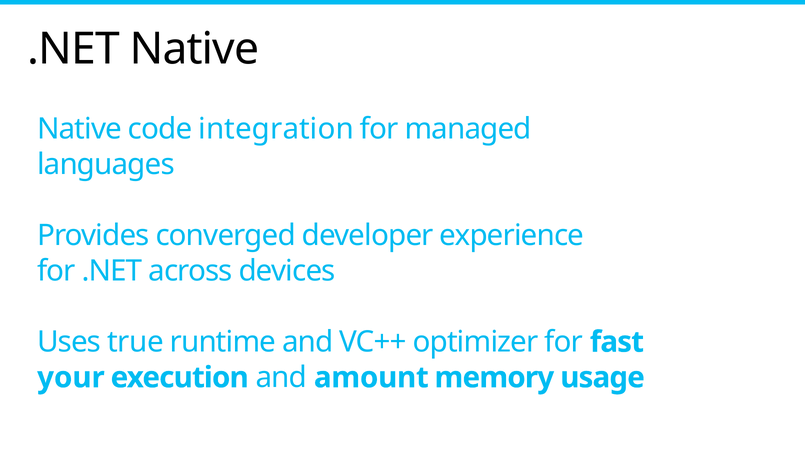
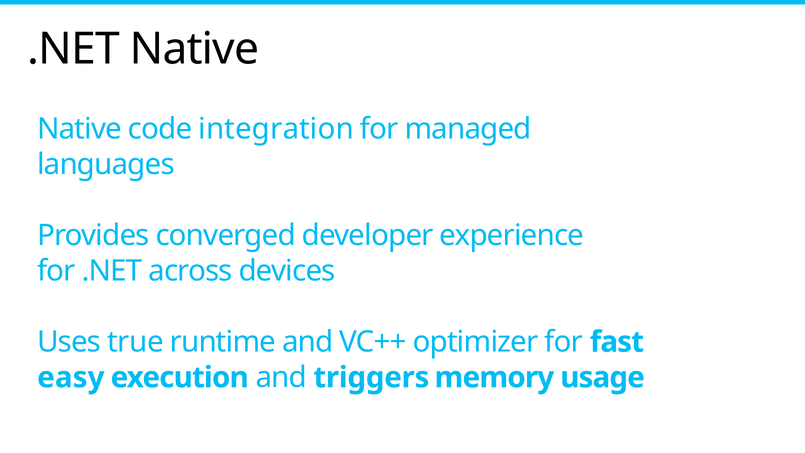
your: your -> easy
amount: amount -> triggers
